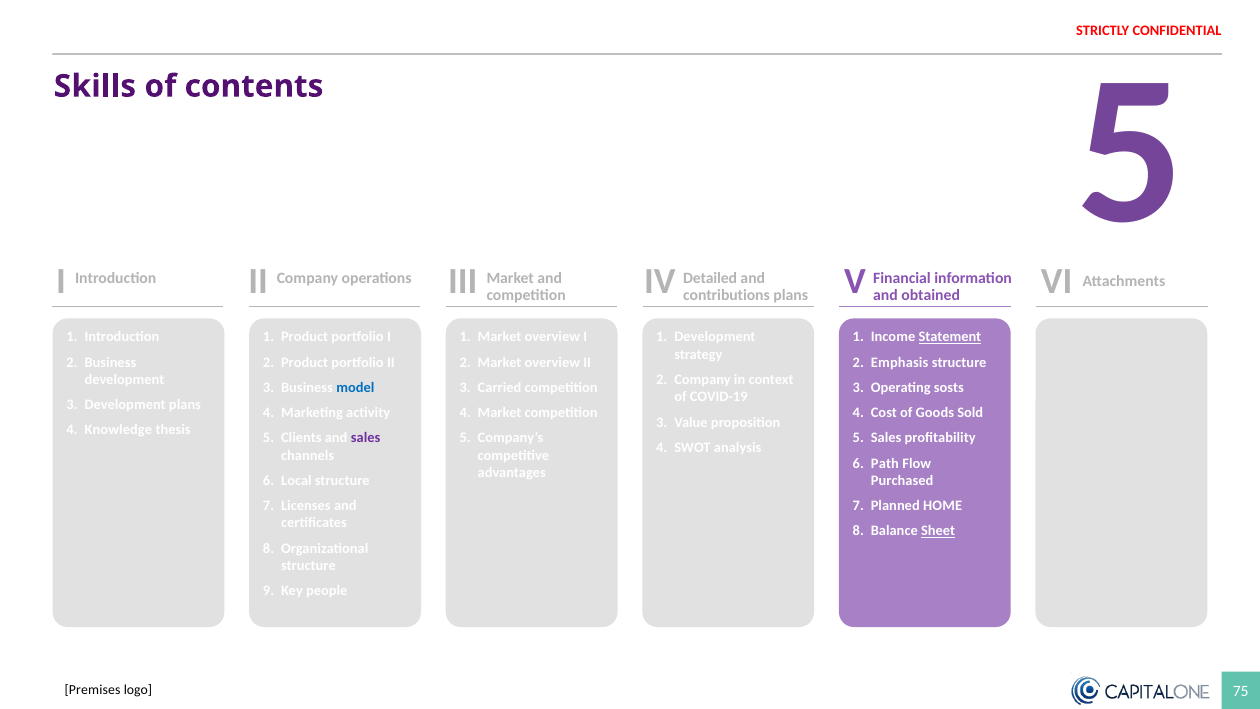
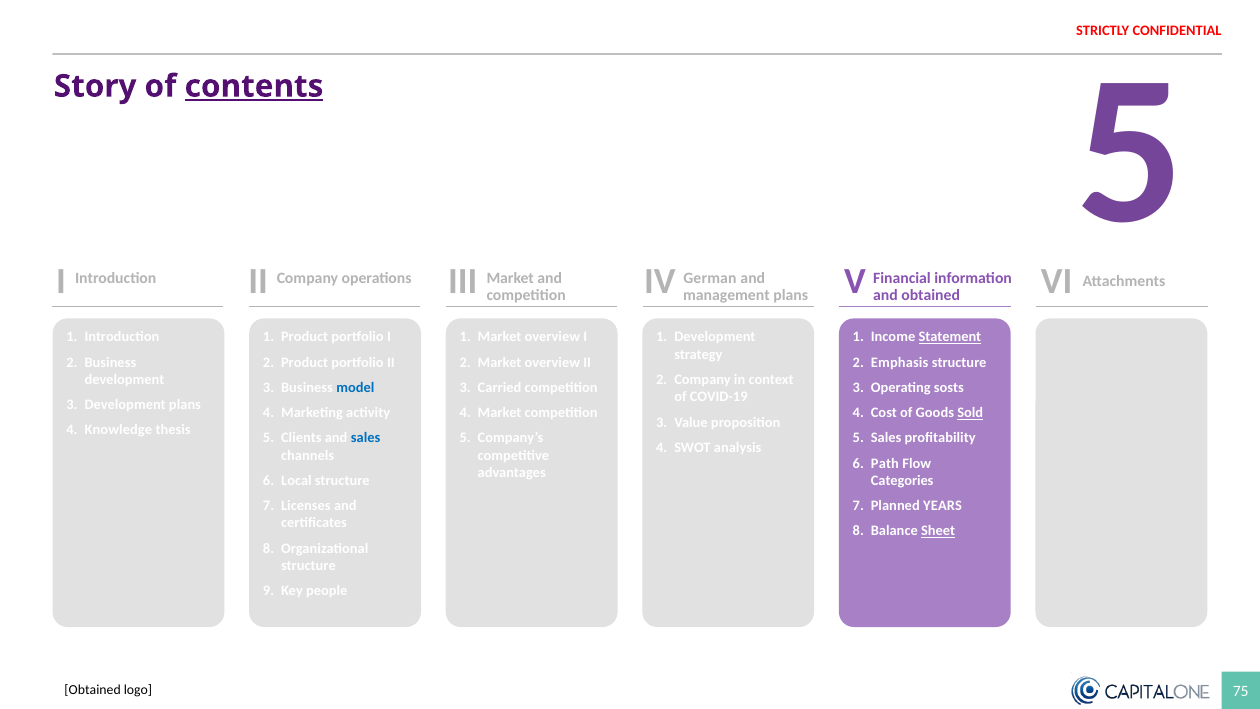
Skills: Skills -> Story
contents underline: none -> present
Detailed: Detailed -> German
contributions: contributions -> management
Sold underline: none -> present
sales at (366, 438) colour: purple -> blue
Purchased: Purchased -> Categories
HOME: HOME -> YEARS
Premises at (93, 689): Premises -> Obtained
